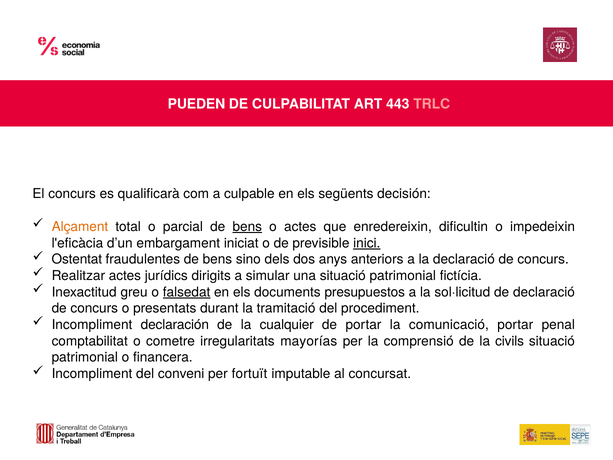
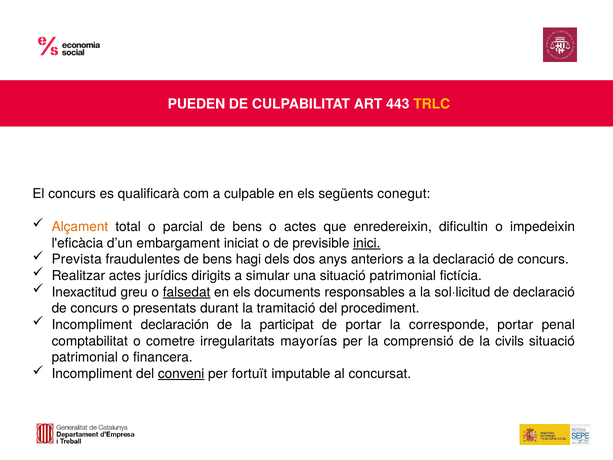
TRLC colour: pink -> yellow
decisión: decisión -> conegut
bens at (247, 227) underline: present -> none
Ostentat: Ostentat -> Prevista
sino: sino -> hagi
presupuestos: presupuestos -> responsables
cualquier: cualquier -> participat
comunicació: comunicació -> corresponde
conveni underline: none -> present
